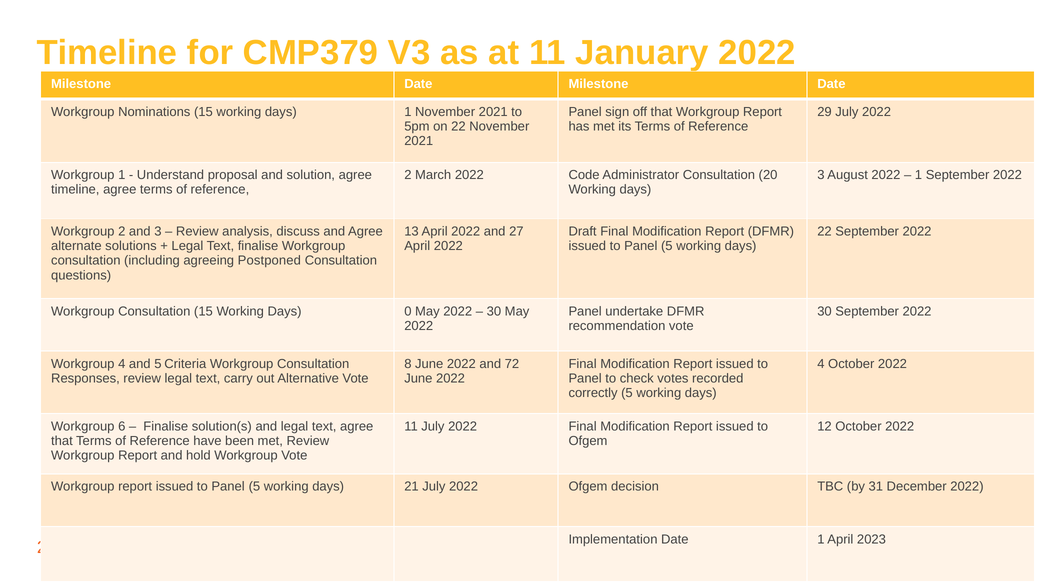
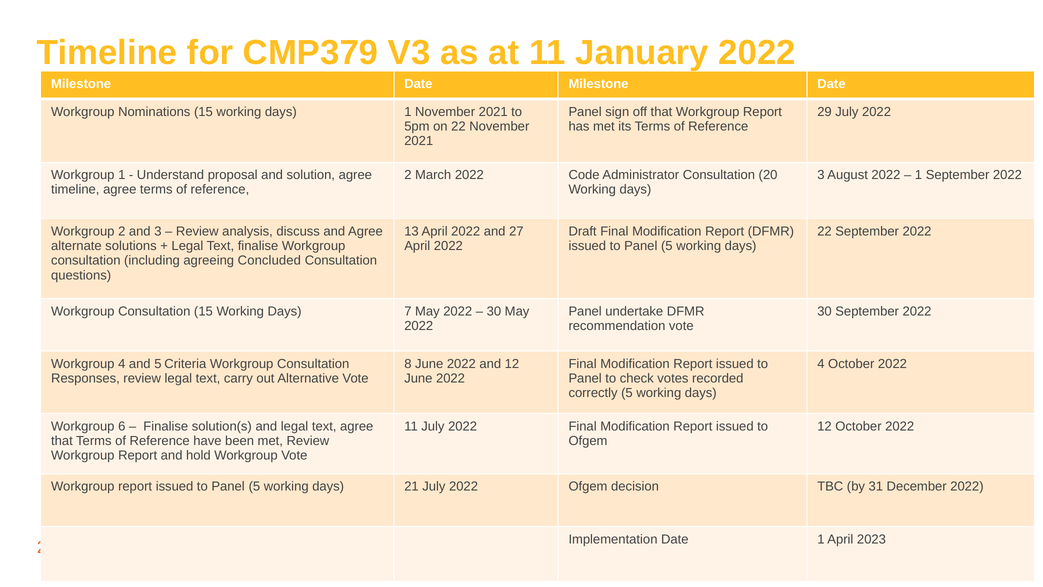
Postponed: Postponed -> Concluded
0: 0 -> 7
and 72: 72 -> 12
